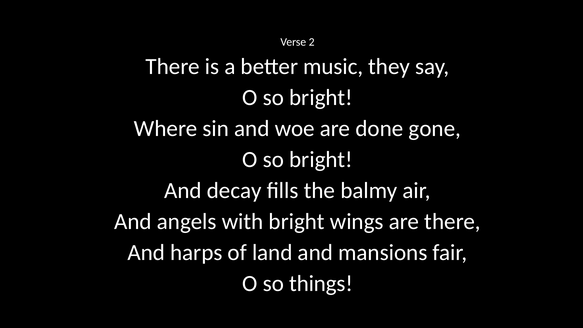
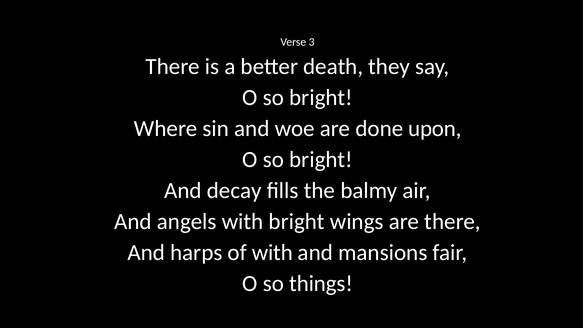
2: 2 -> 3
music: music -> death
gone: gone -> upon
of land: land -> with
